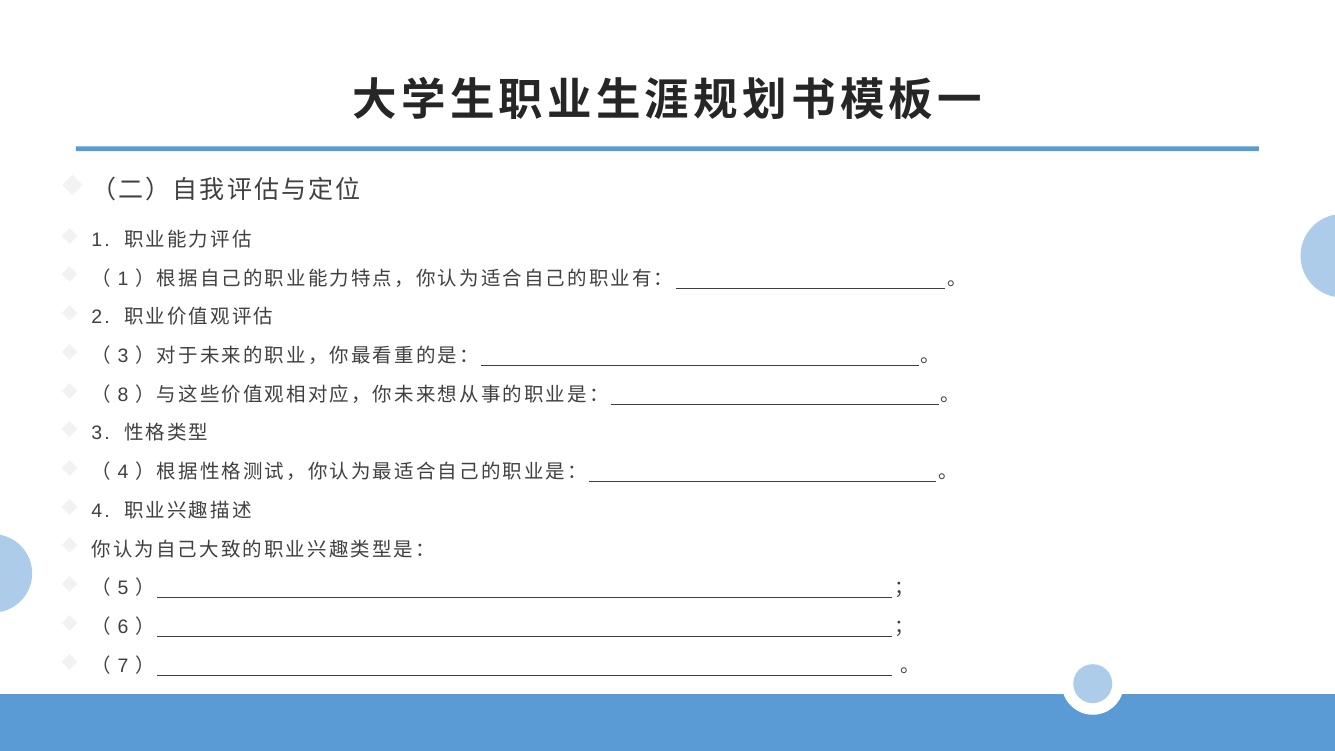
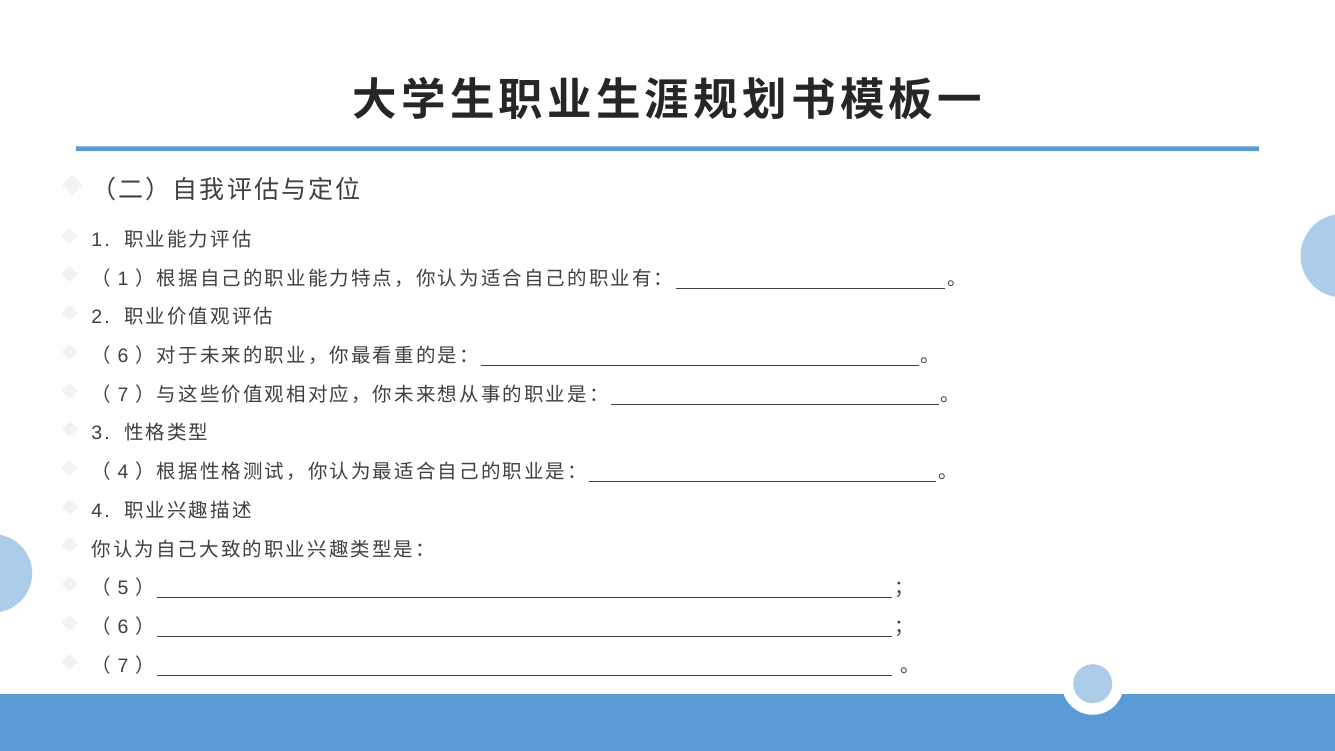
3 at (123, 356): 3 -> 6
8 at (123, 395): 8 -> 7
